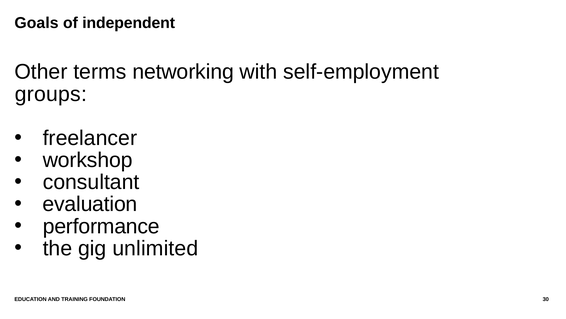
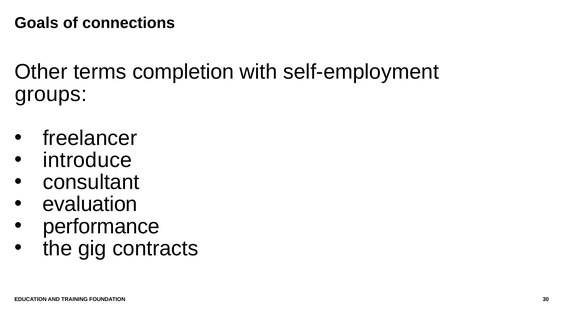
independent: independent -> connections
networking: networking -> completion
workshop: workshop -> introduce
unlimited: unlimited -> contracts
